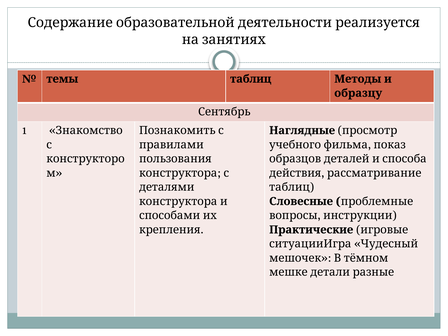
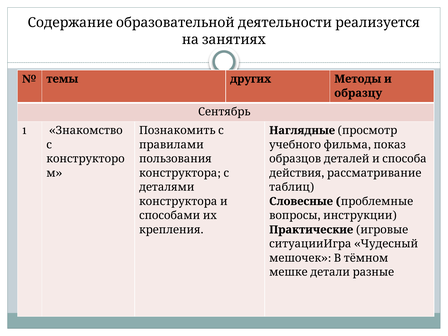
темы таблиц: таблиц -> других
